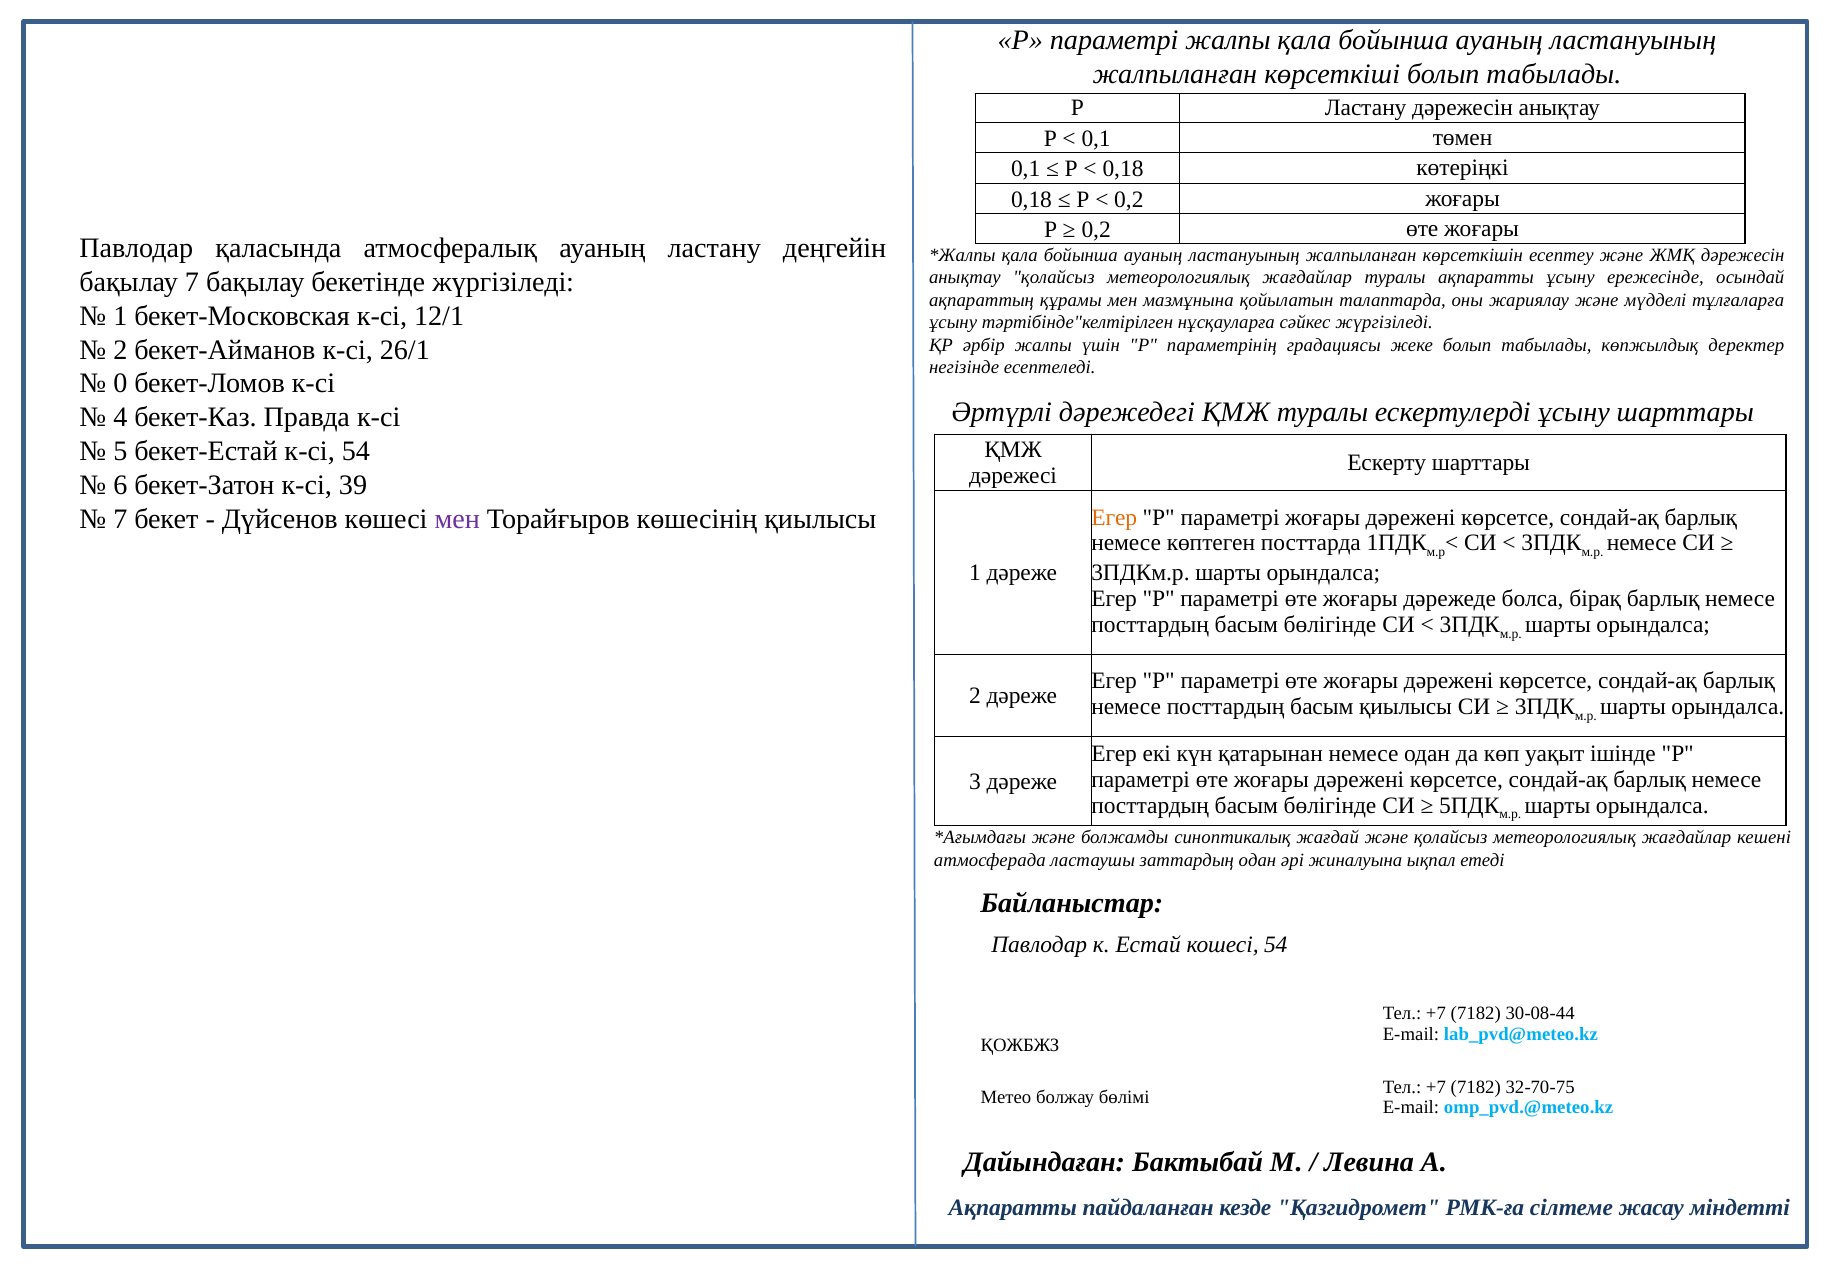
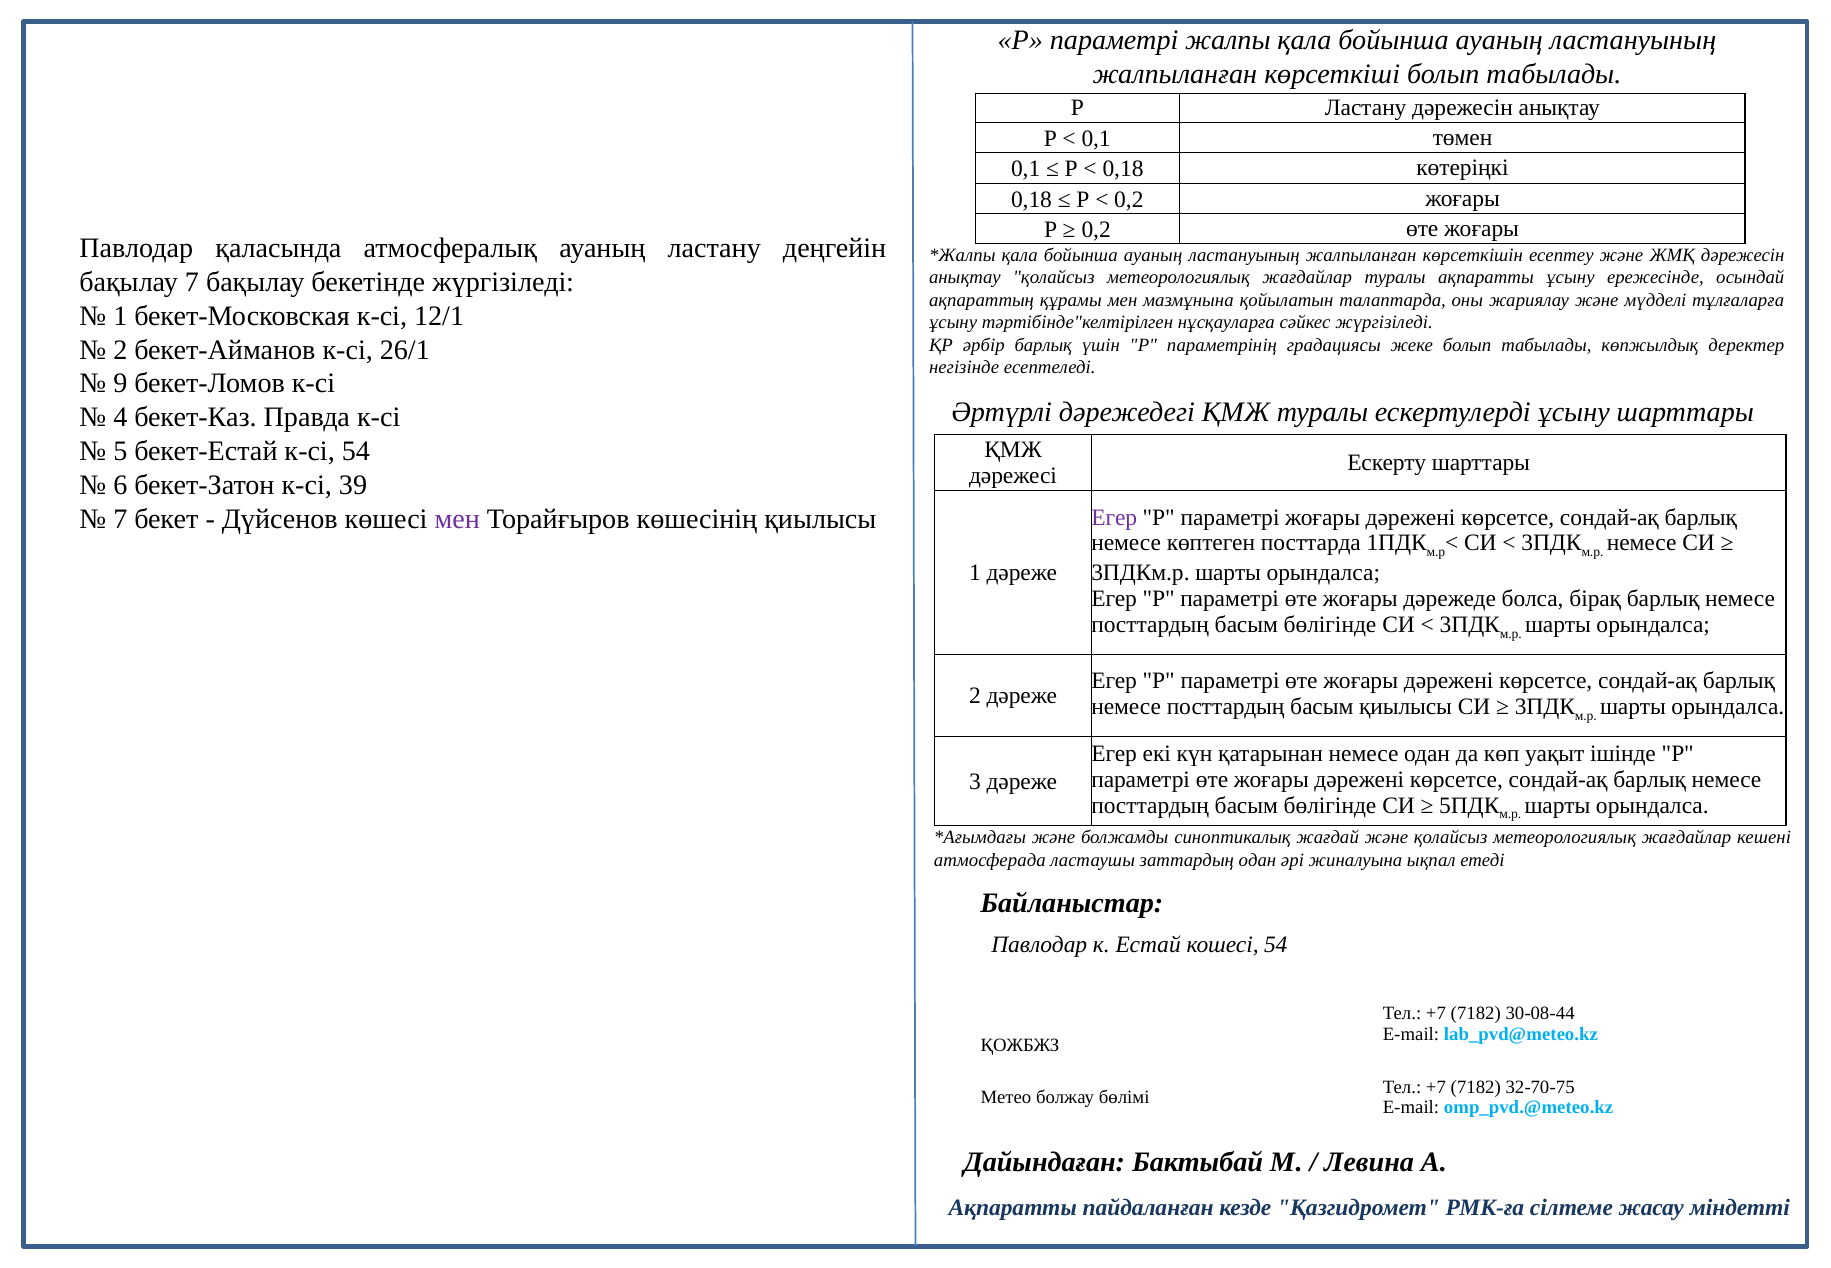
әрбір жалпы: жалпы -> барлық
0: 0 -> 9
Егер at (1114, 517) colour: orange -> purple
